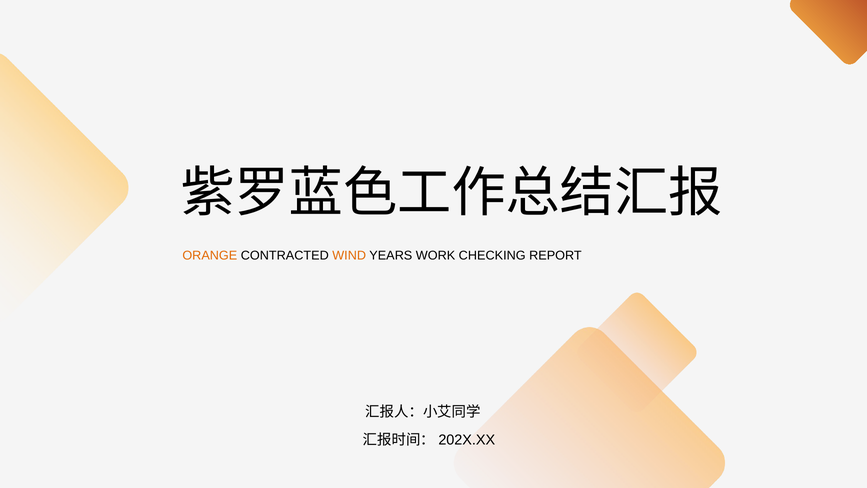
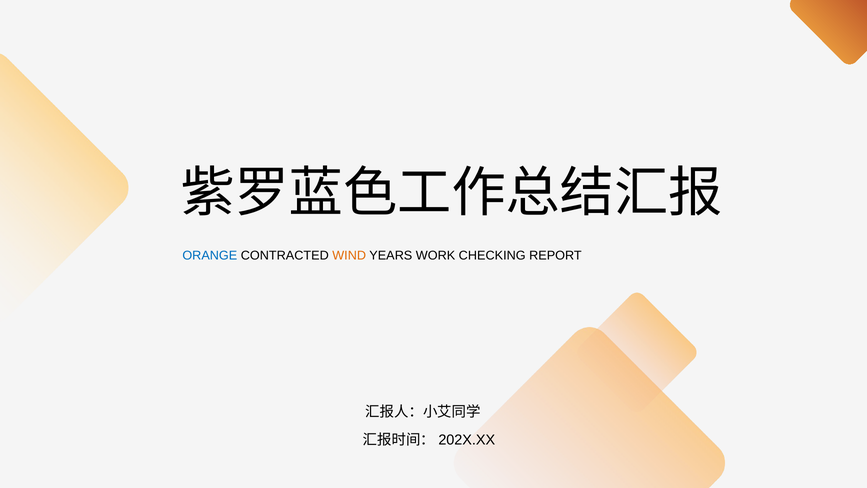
ORANGE colour: orange -> blue
